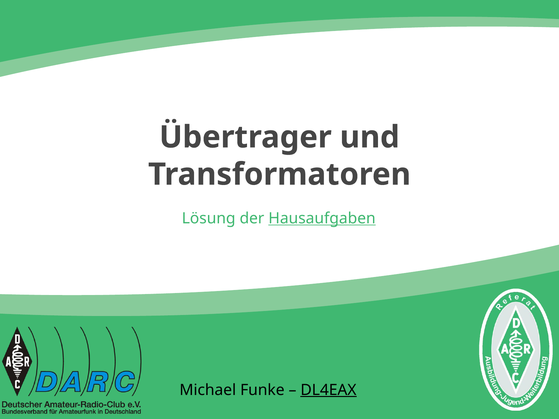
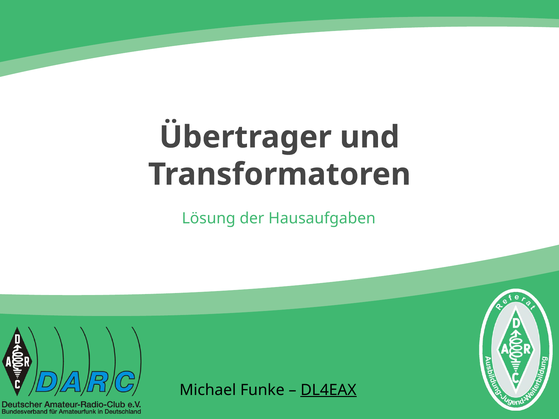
Hausaufgaben underline: present -> none
